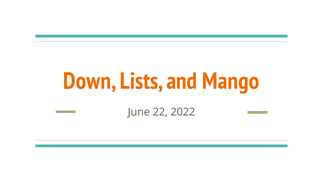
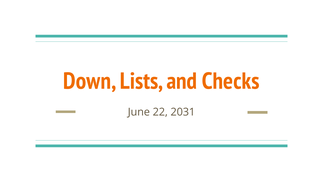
Mango: Mango -> Checks
2022: 2022 -> 2031
